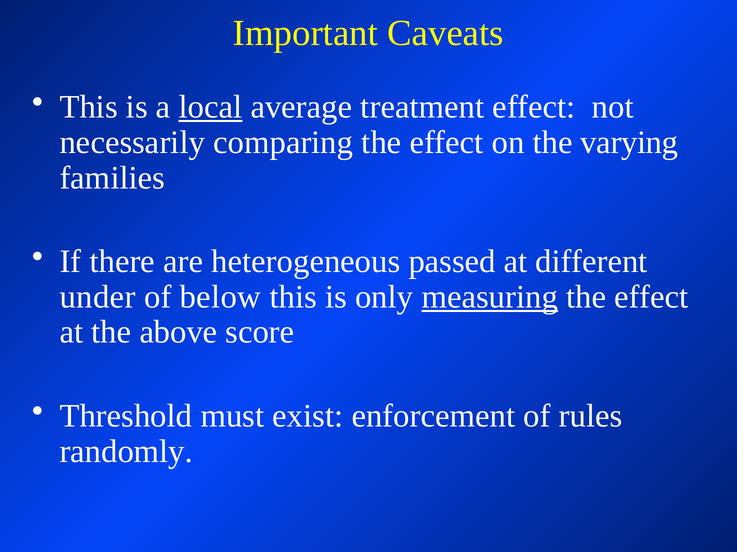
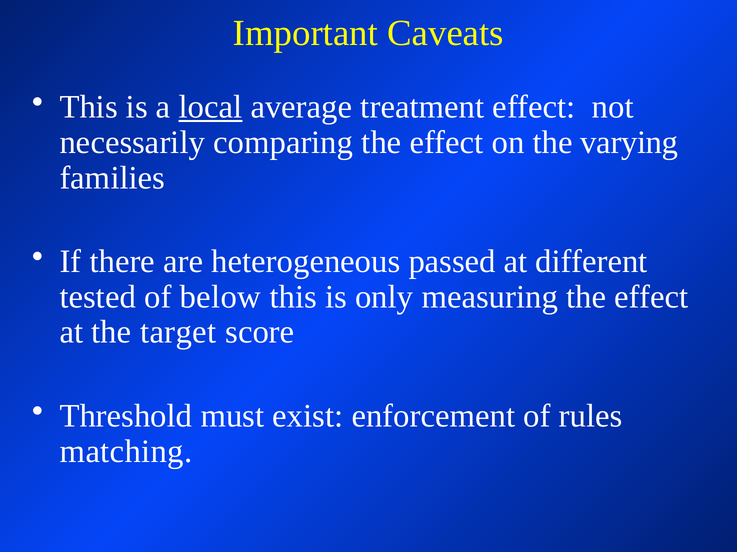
under: under -> tested
measuring underline: present -> none
above: above -> target
randomly: randomly -> matching
